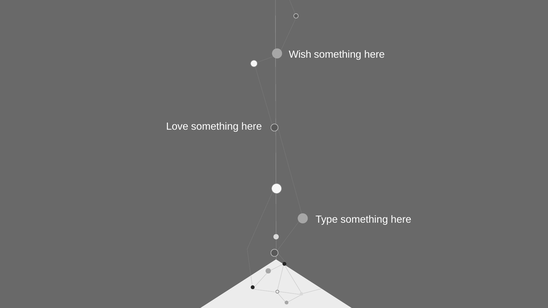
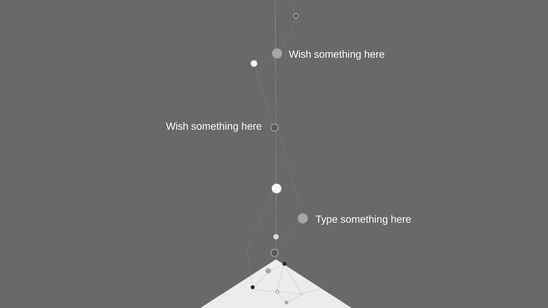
Love at (177, 126): Love -> Wish
